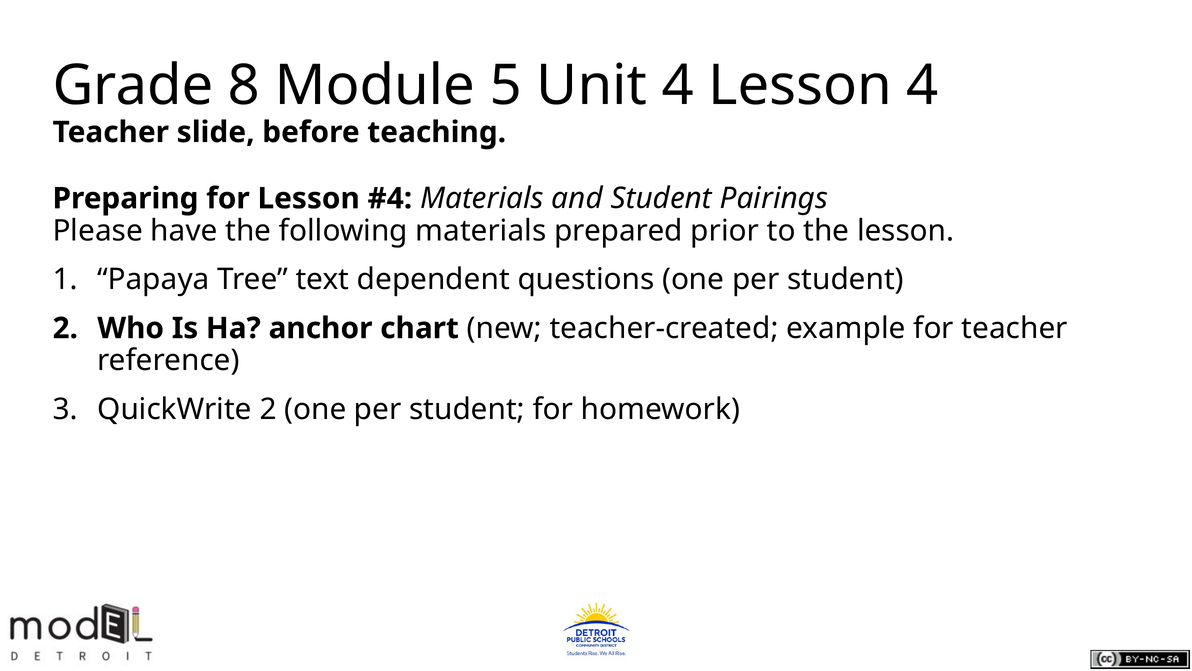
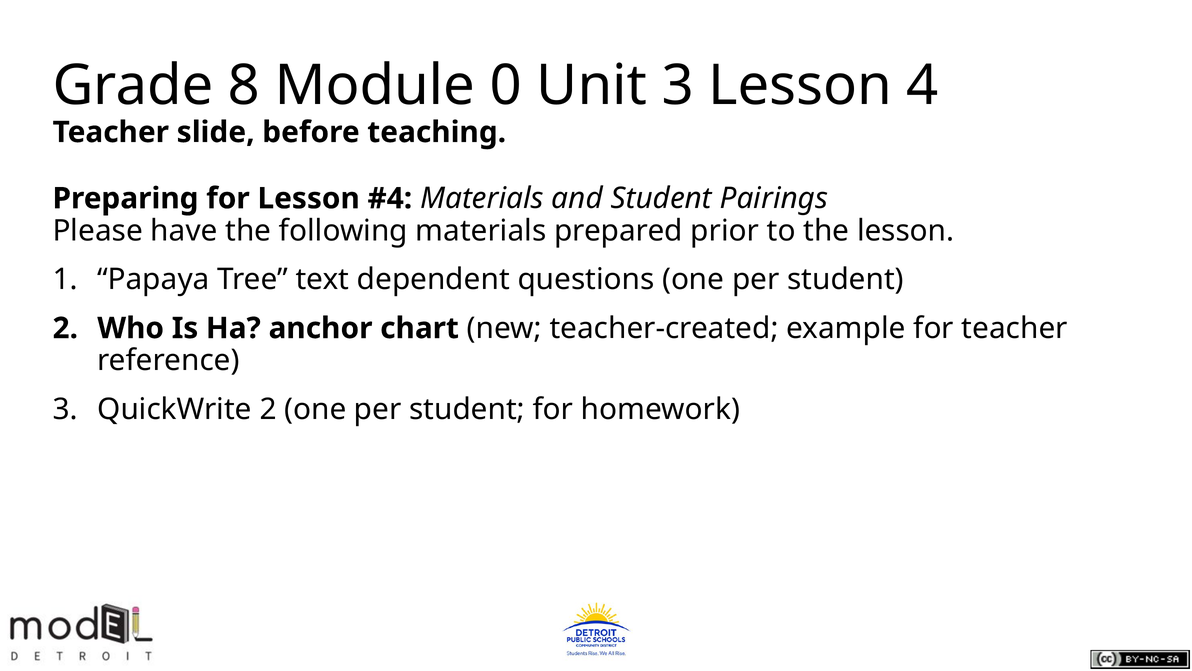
5: 5 -> 0
Unit 4: 4 -> 3
